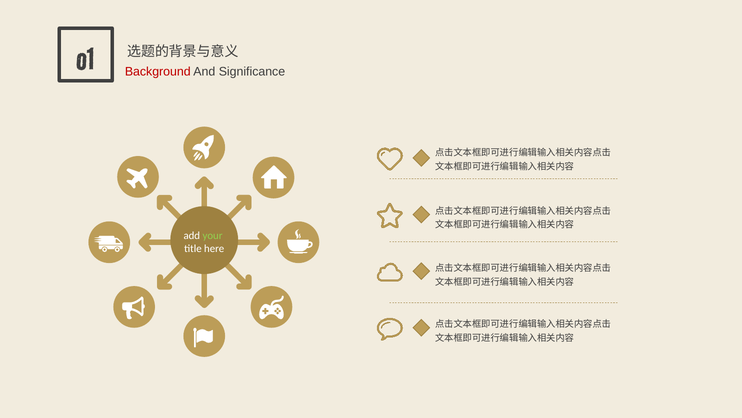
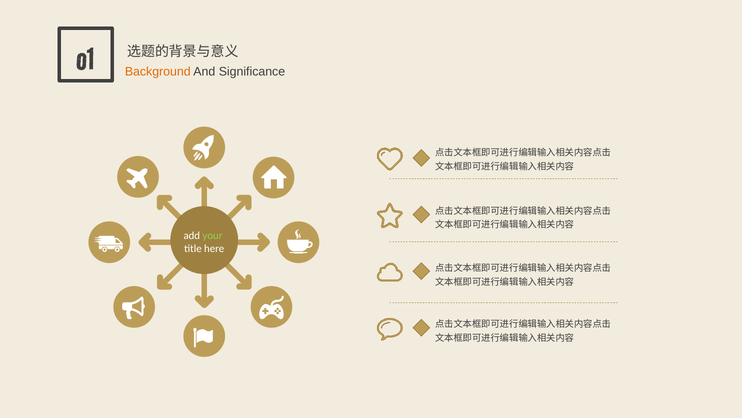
Background colour: red -> orange
